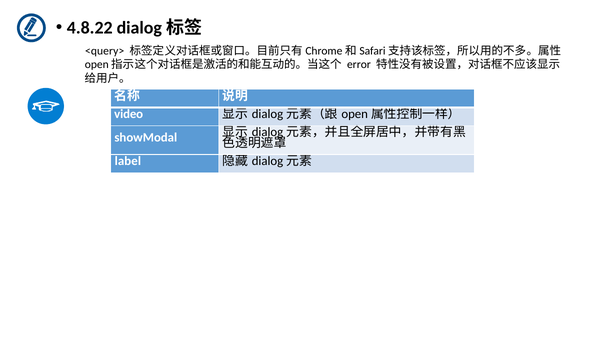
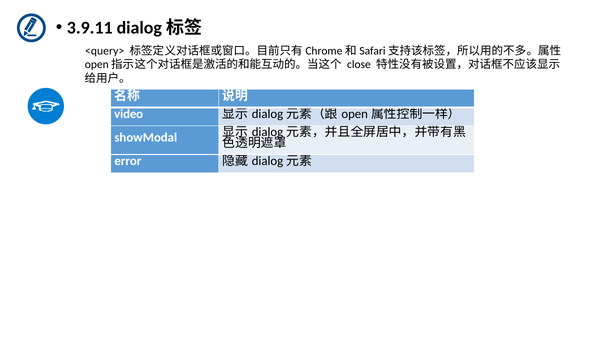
4.8.22: 4.8.22 -> 3.9.11
error: error -> close
label: label -> error
